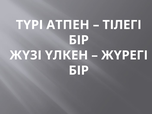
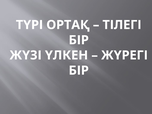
АТПЕН: АТПЕН -> ОРТАҚ
